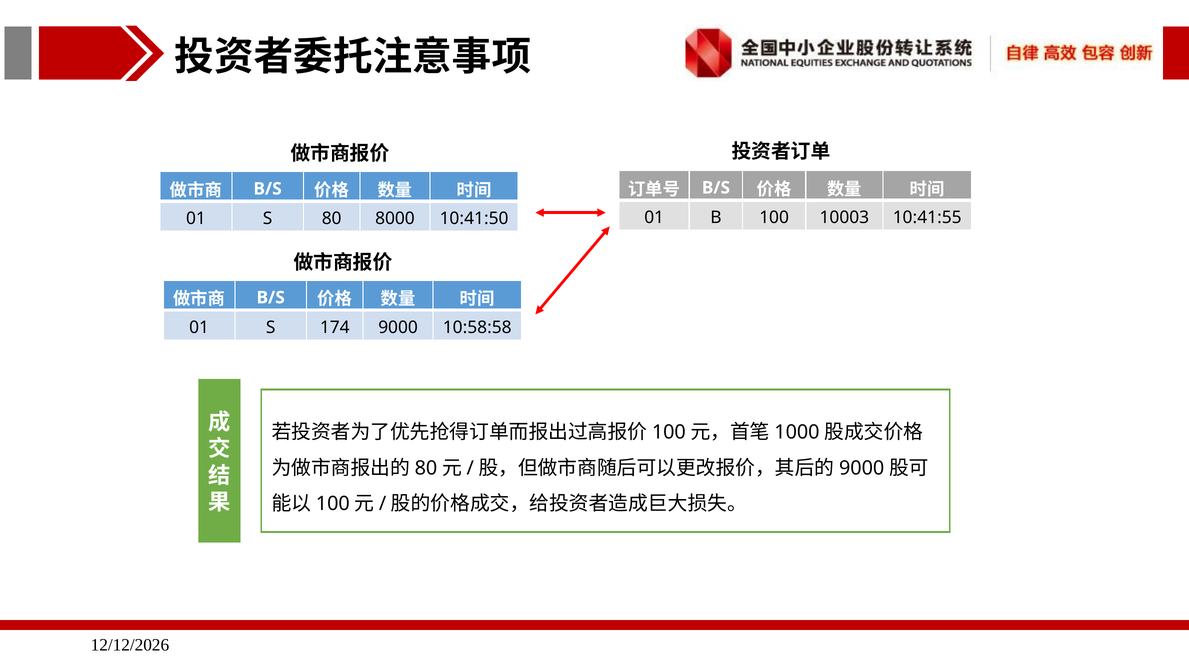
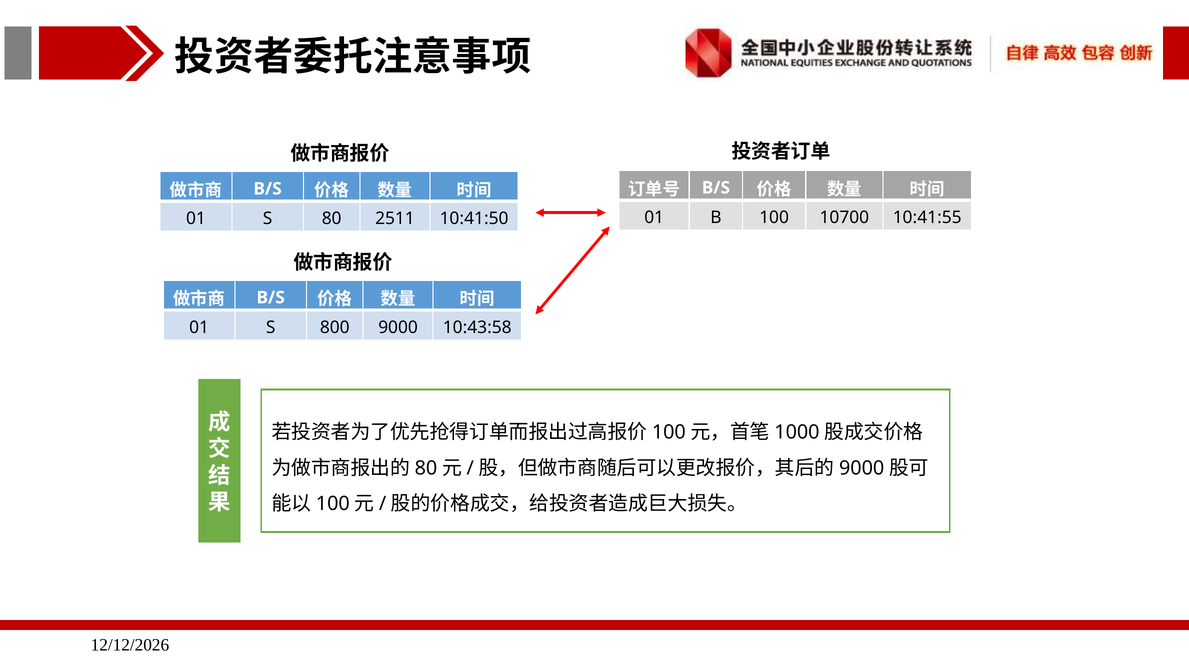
10003: 10003 -> 10700
8000: 8000 -> 2511
174: 174 -> 800
10:58:58: 10:58:58 -> 10:43:58
